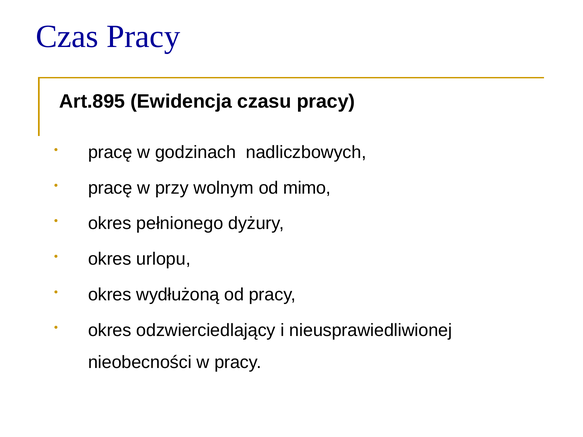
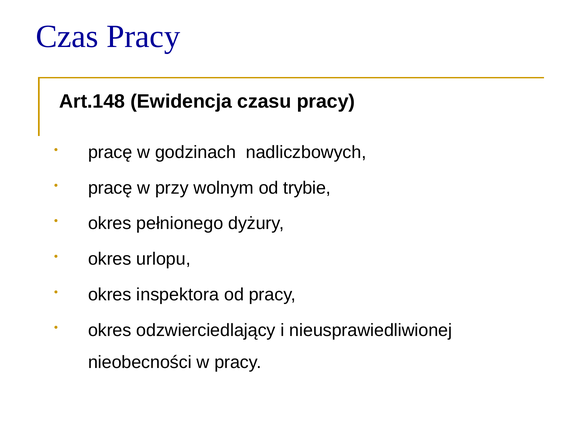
Art.895: Art.895 -> Art.148
mimo: mimo -> trybie
wydłużoną: wydłużoną -> inspektora
